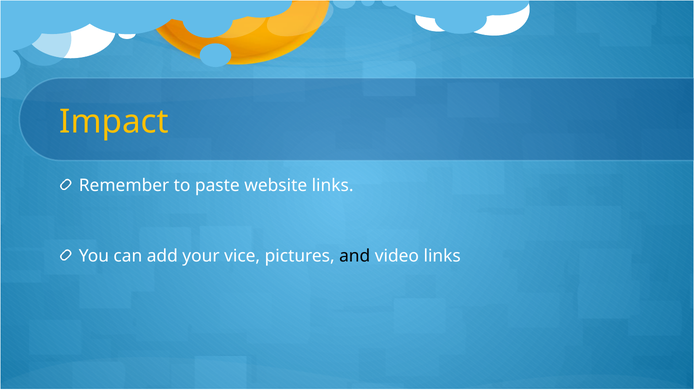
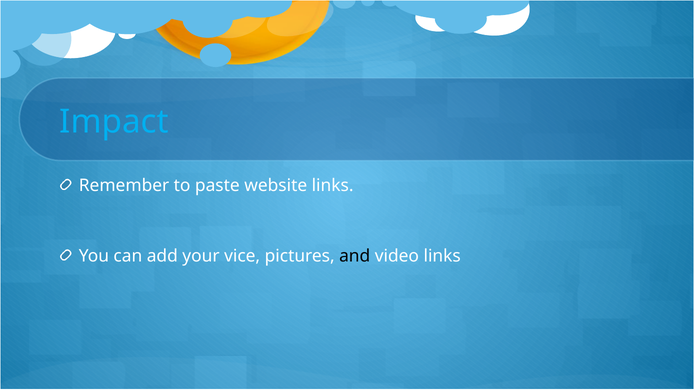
Impact colour: yellow -> light blue
